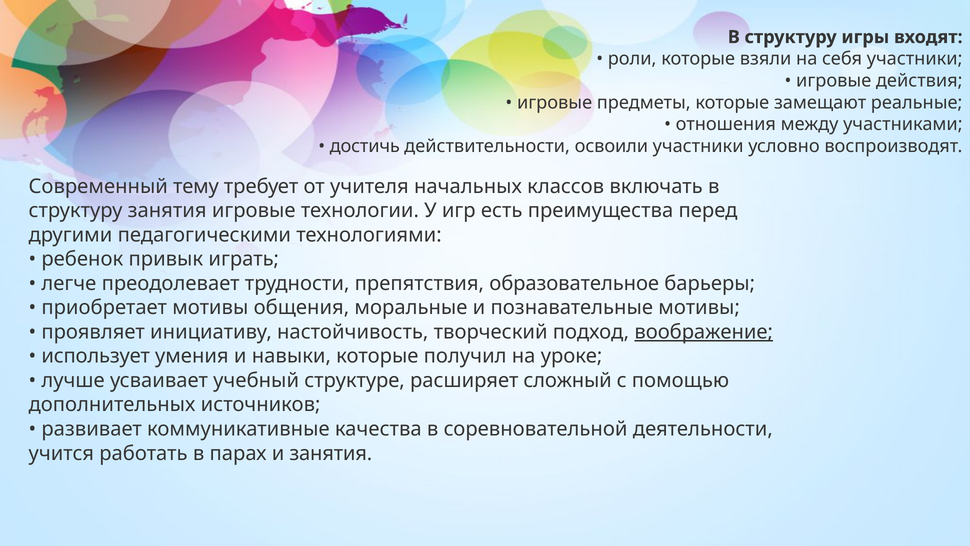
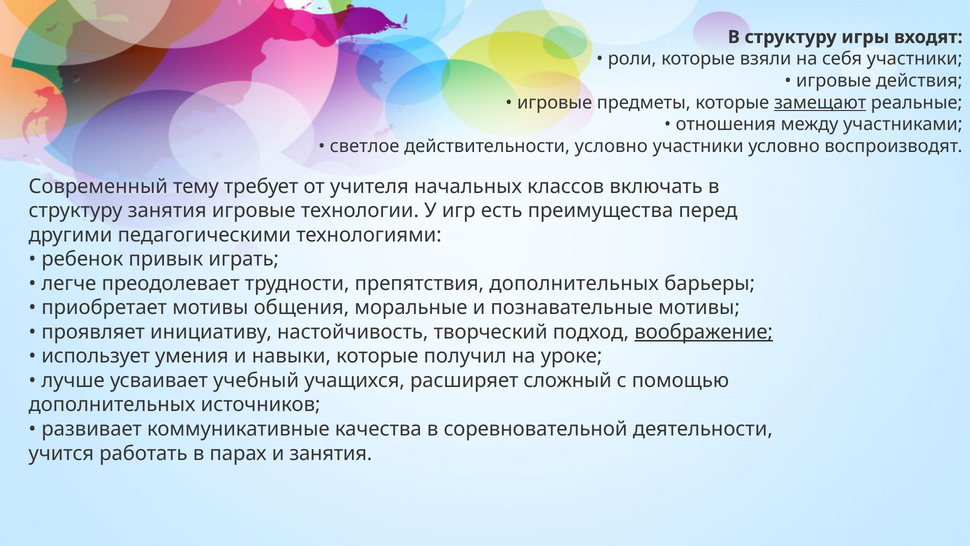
замещают underline: none -> present
достичь: достичь -> светлое
действительности освоили: освоили -> условно
препятствия образовательное: образовательное -> дополнительных
структуре: структуре -> учащихся
